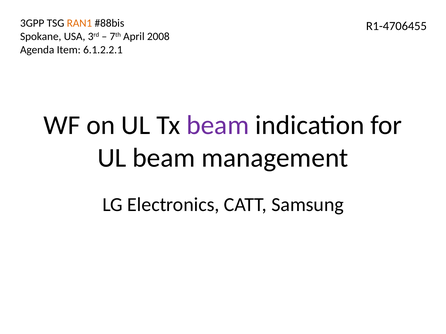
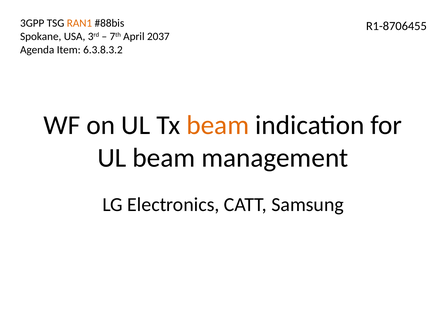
R1-4706455: R1-4706455 -> R1-8706455
2008: 2008 -> 2037
6.1.2.2.1: 6.1.2.2.1 -> 6.3.8.3.2
beam at (218, 125) colour: purple -> orange
